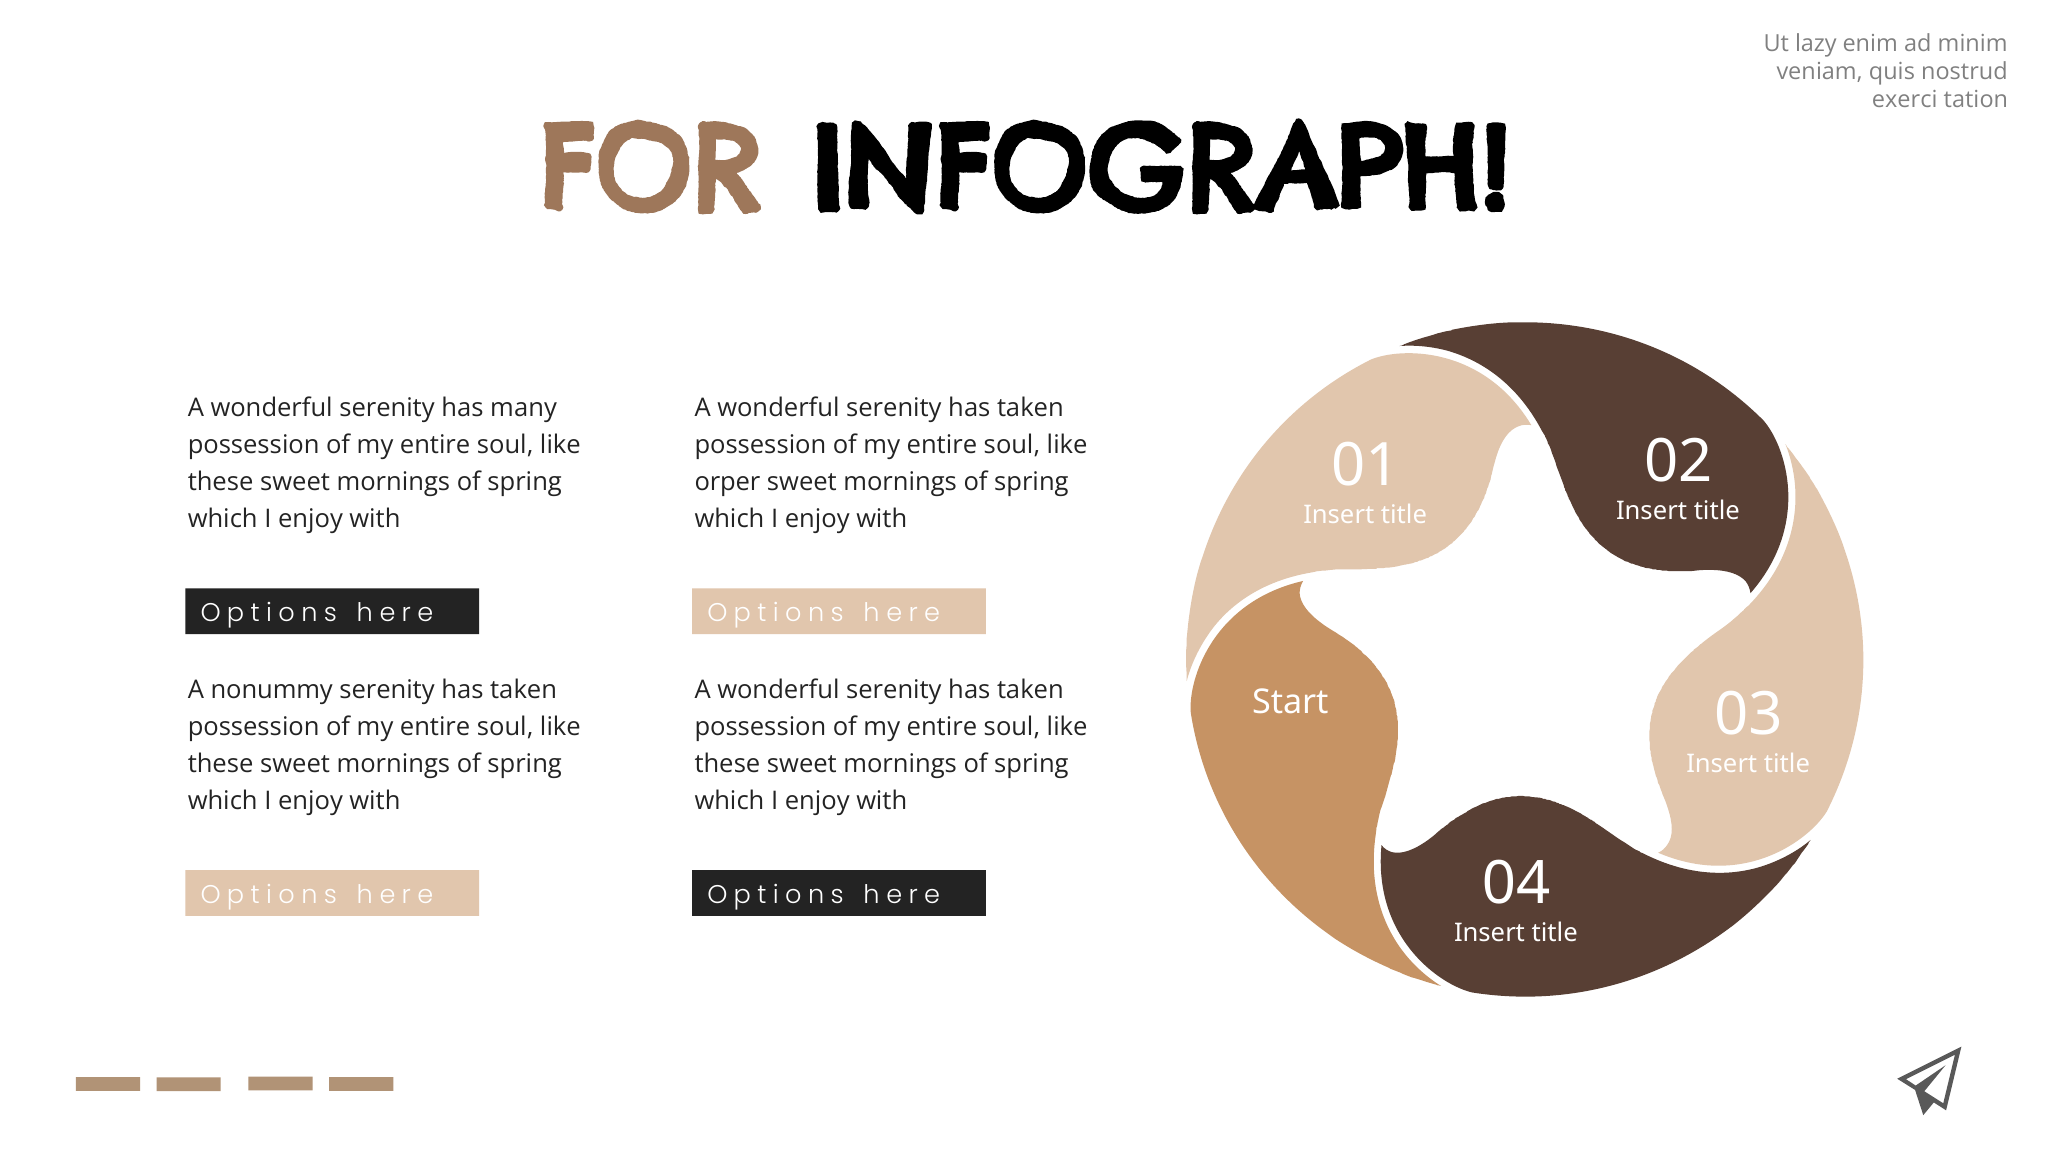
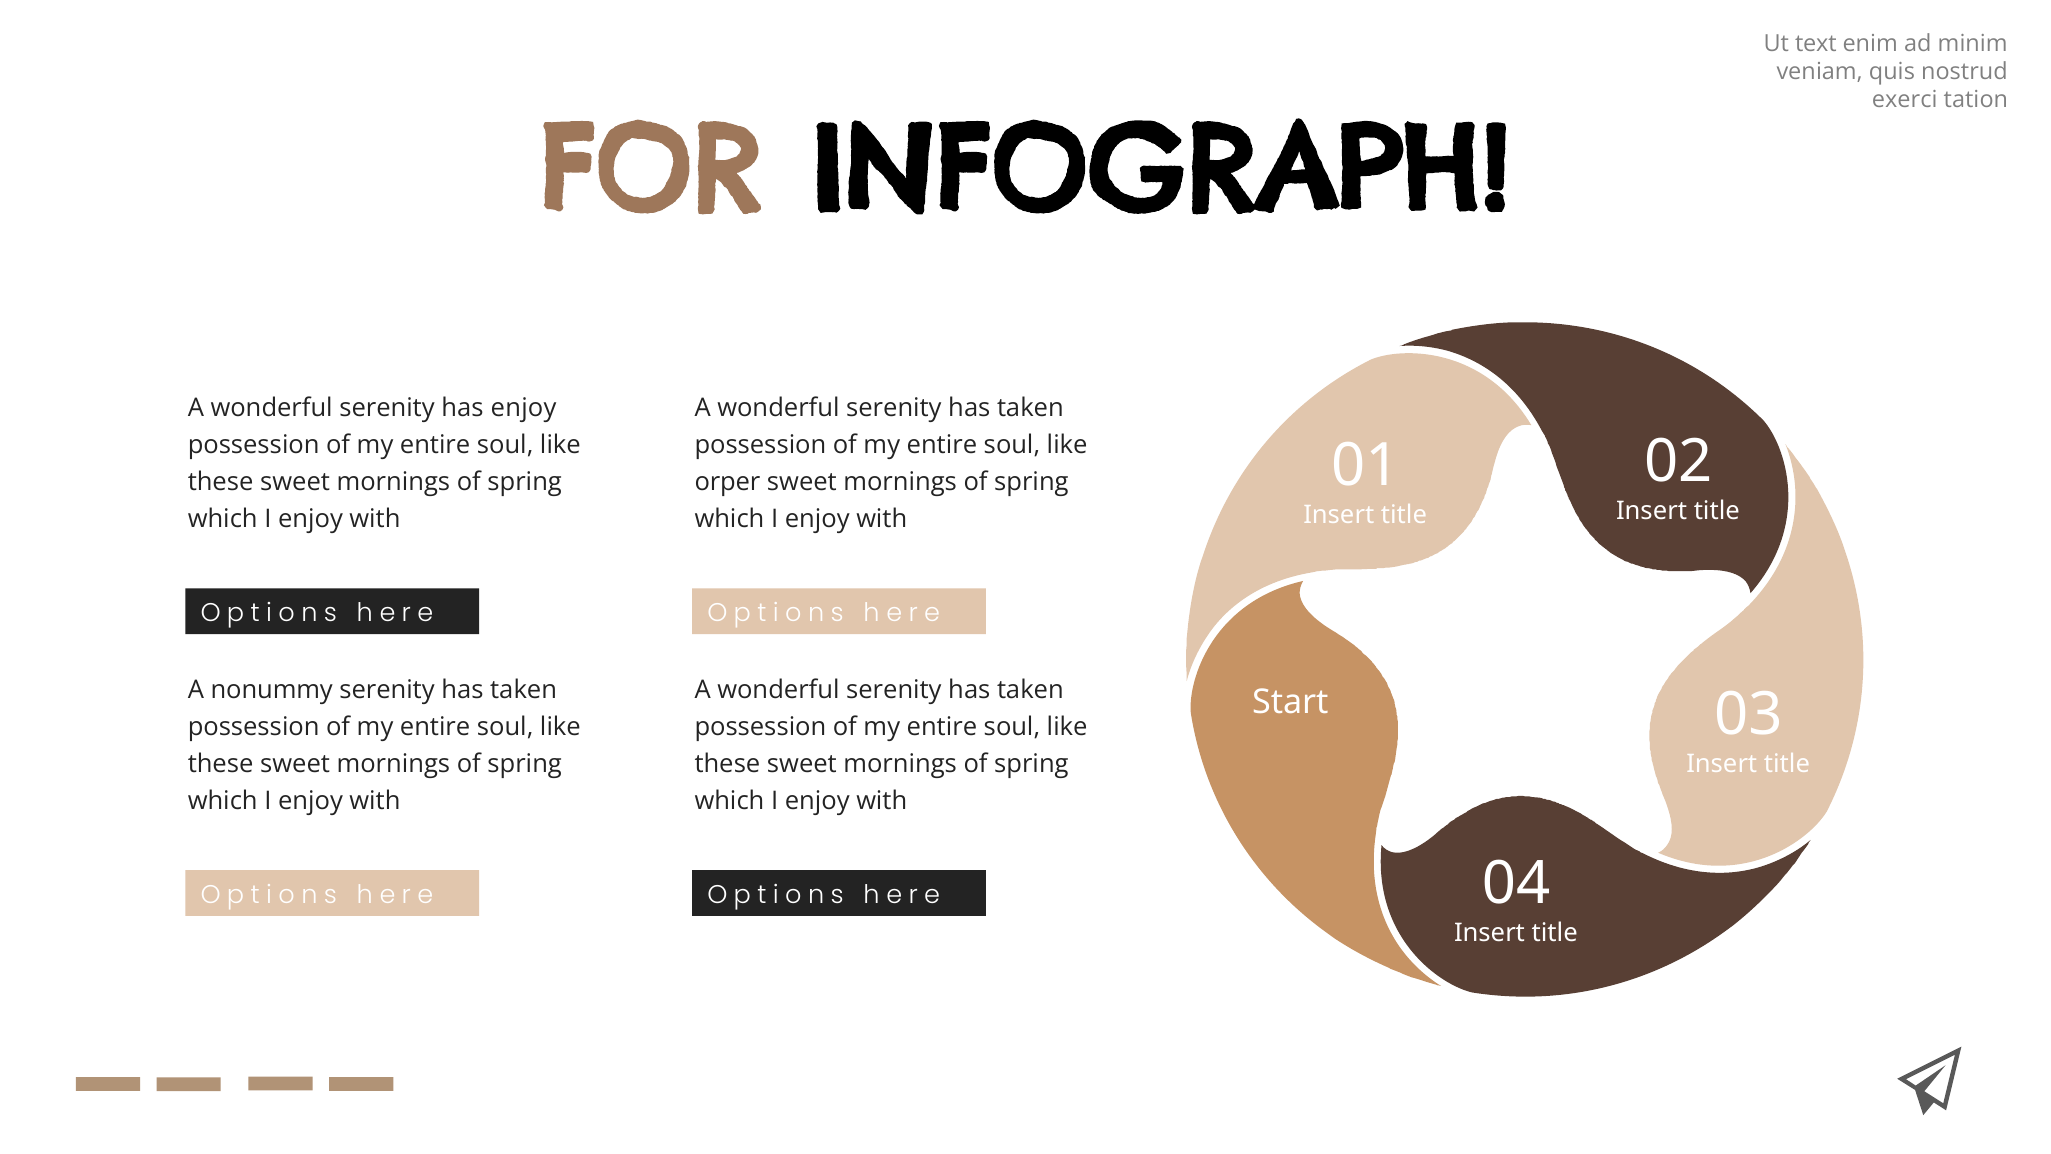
lazy: lazy -> text
has many: many -> enjoy
